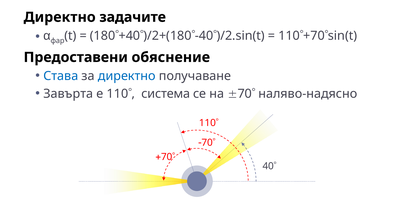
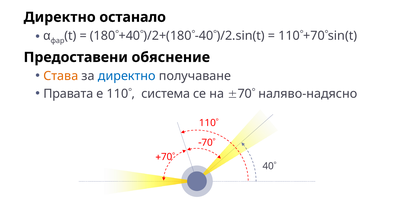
задачите: задачите -> останало
Става colour: blue -> orange
Завърта: Завърта -> Правата
